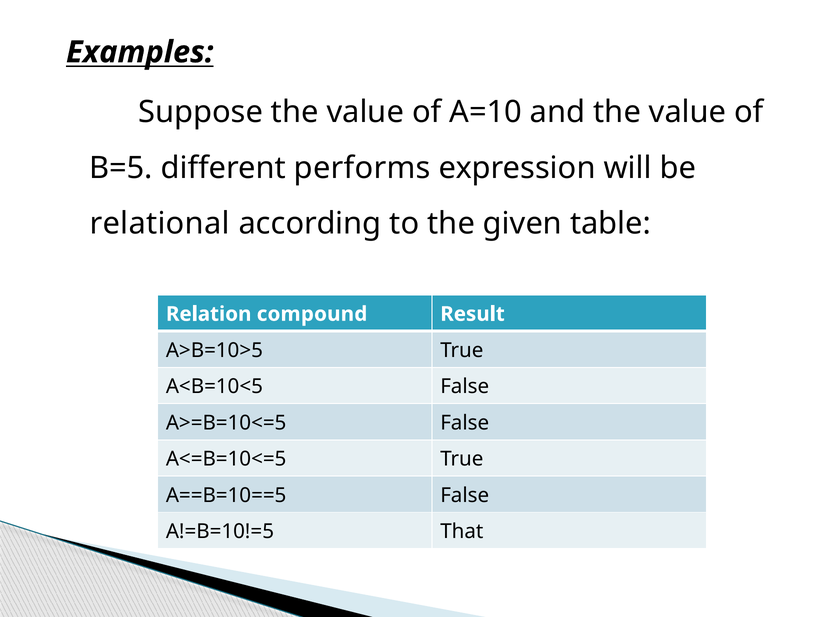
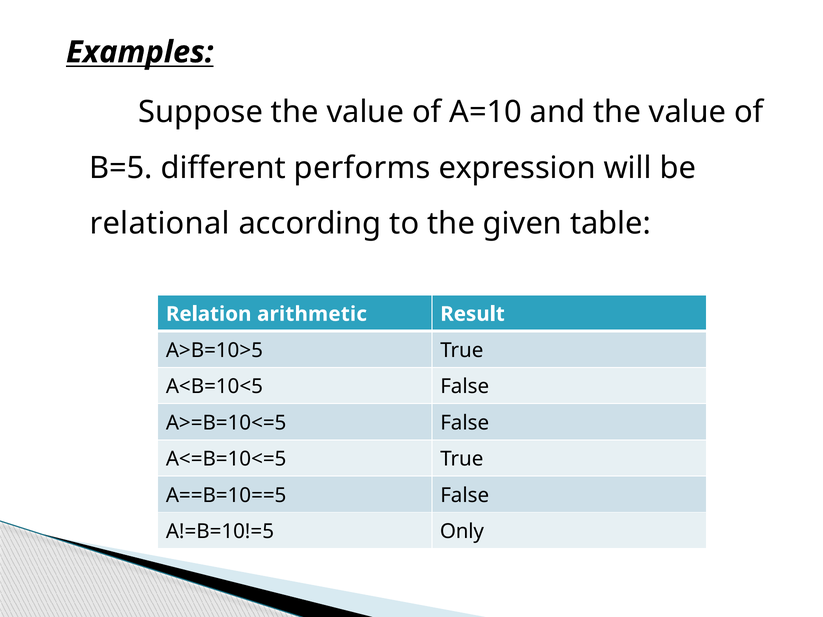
compound: compound -> arithmetic
That: That -> Only
